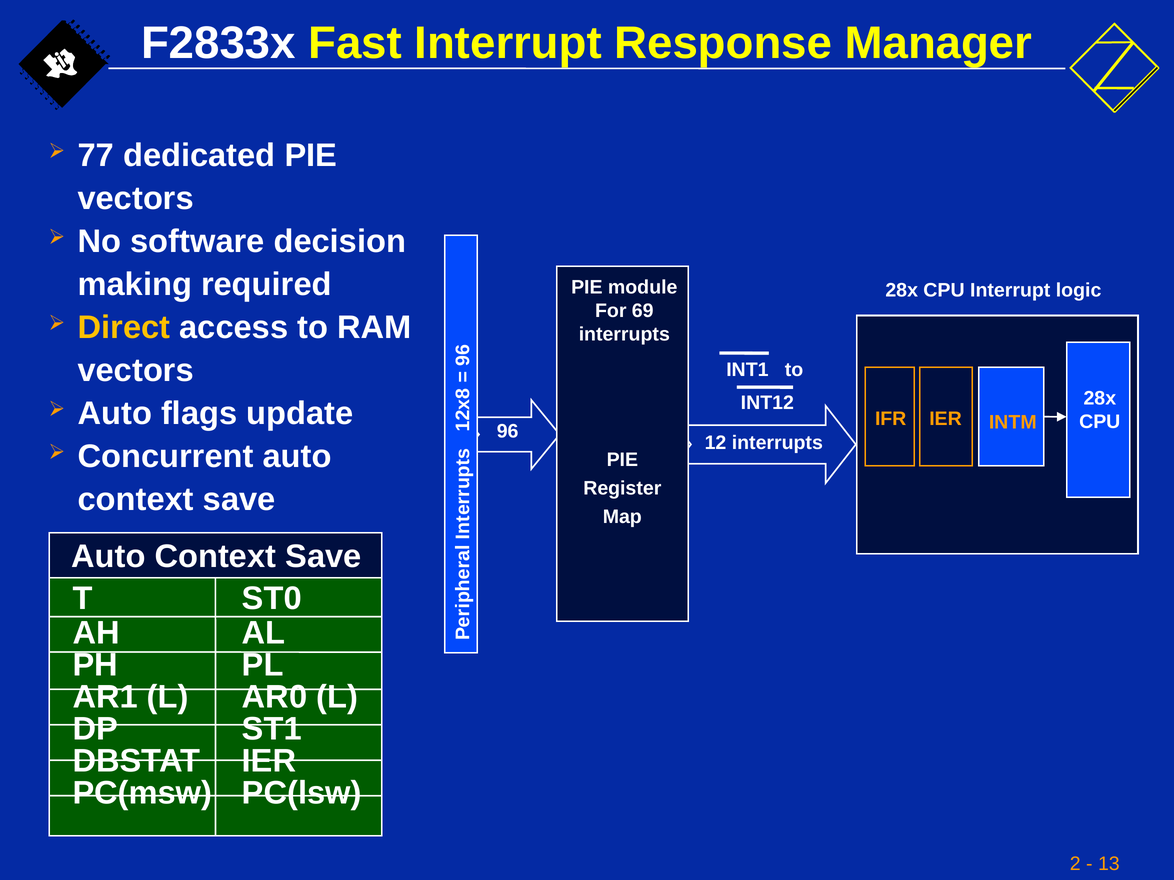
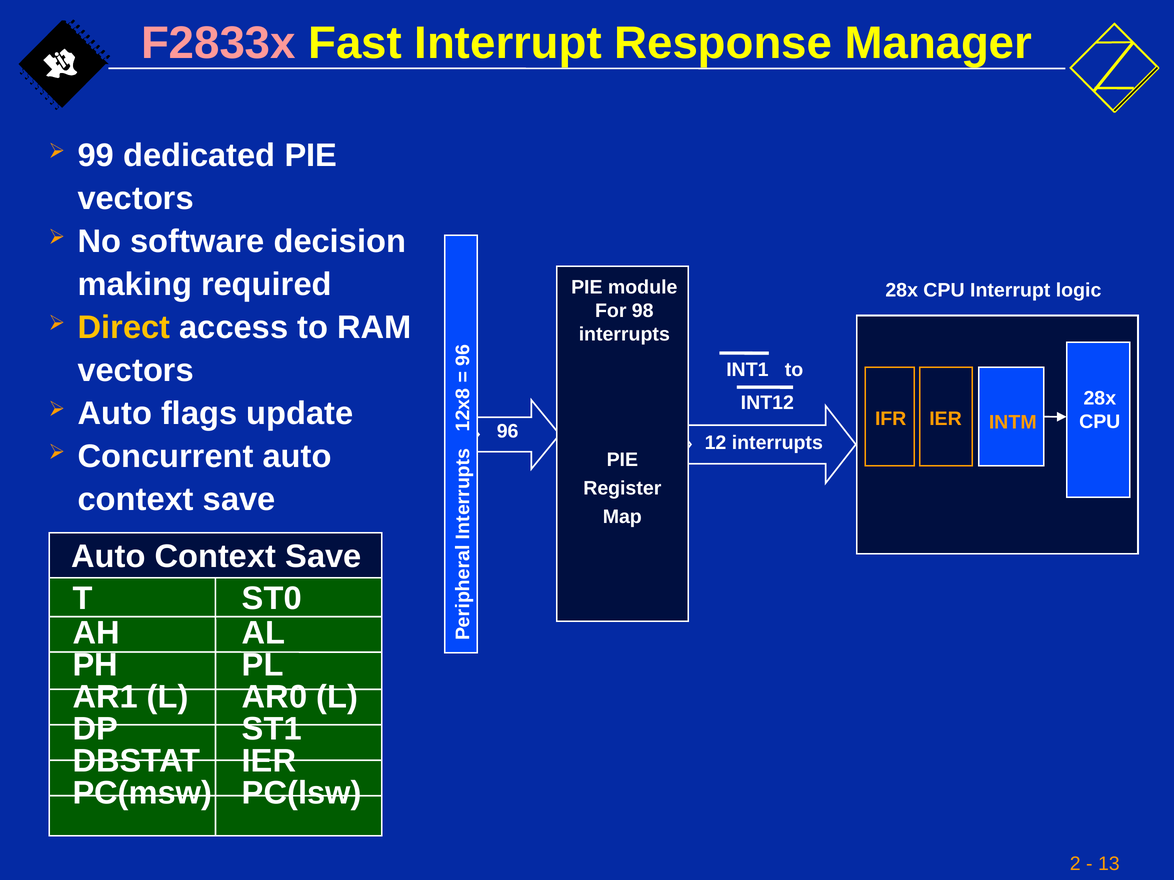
F2833x colour: white -> pink
77: 77 -> 99
69: 69 -> 98
